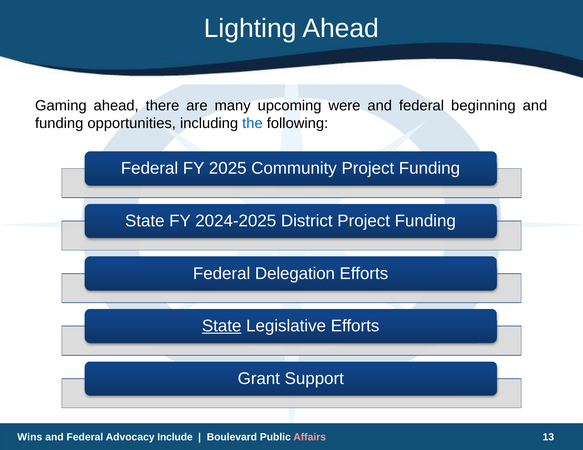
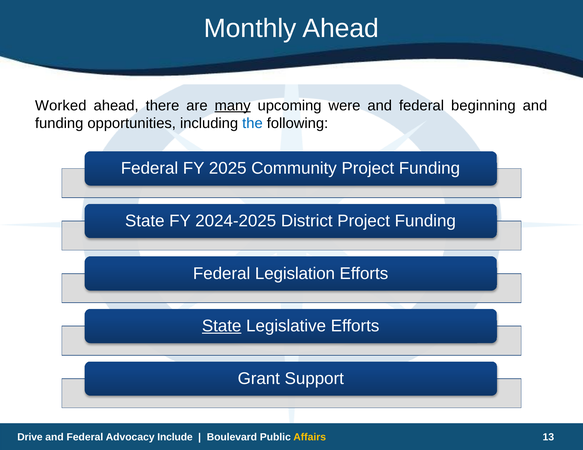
Lighting: Lighting -> Monthly
Gaming: Gaming -> Worked
many underline: none -> present
Delegation: Delegation -> Legislation
Wins: Wins -> Drive
Affairs colour: pink -> yellow
